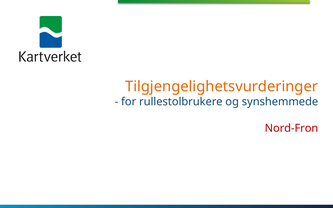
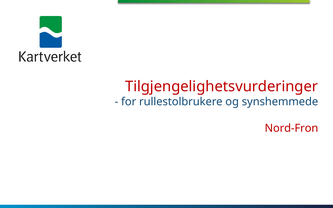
Tilgjengelighetsvurderinger colour: orange -> red
